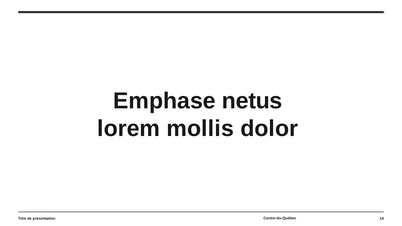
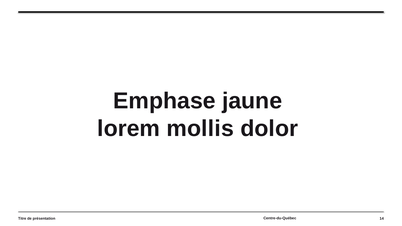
netus: netus -> jaune
